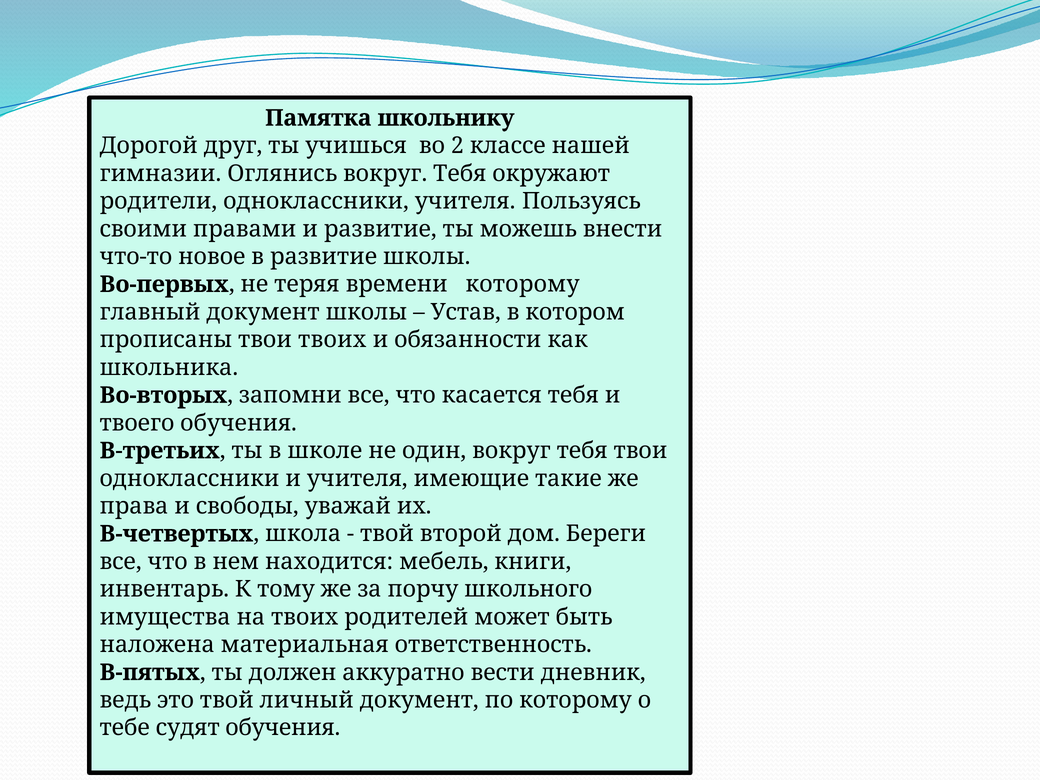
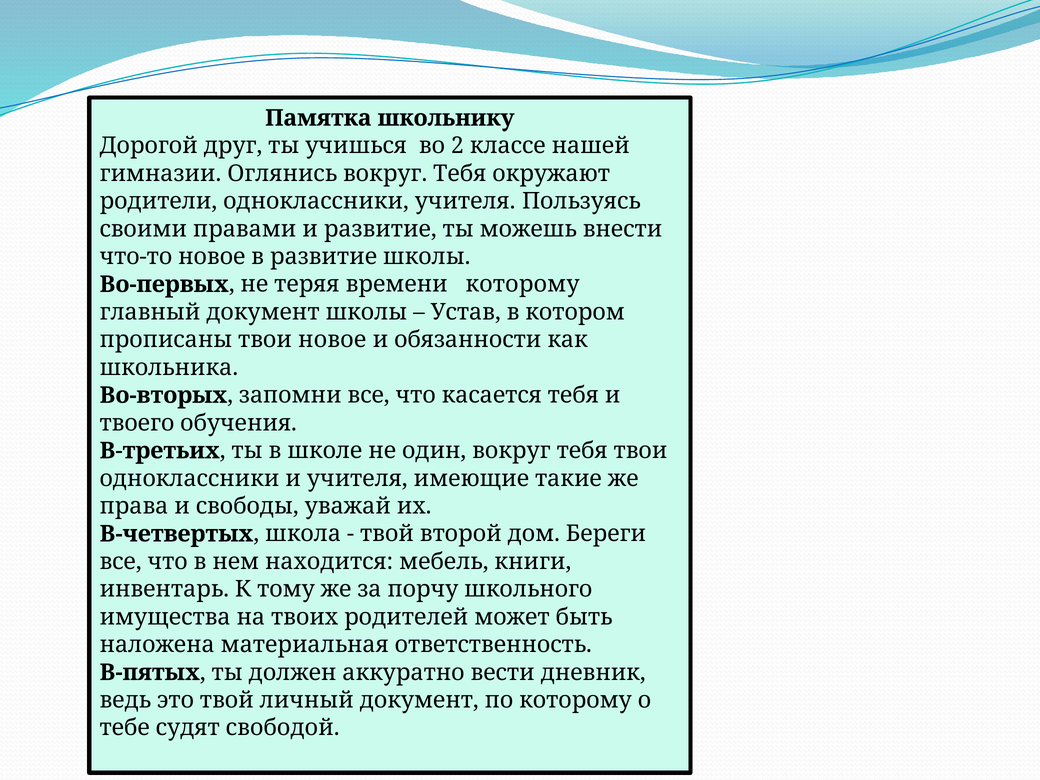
твои твоих: твоих -> новое
судят обучения: обучения -> свободой
